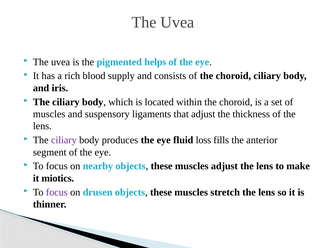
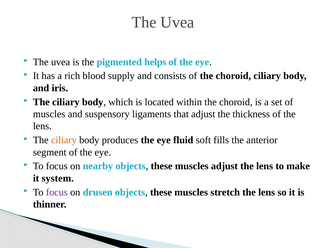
ciliary at (64, 140) colour: purple -> orange
loss: loss -> soft
miotics: miotics -> system
